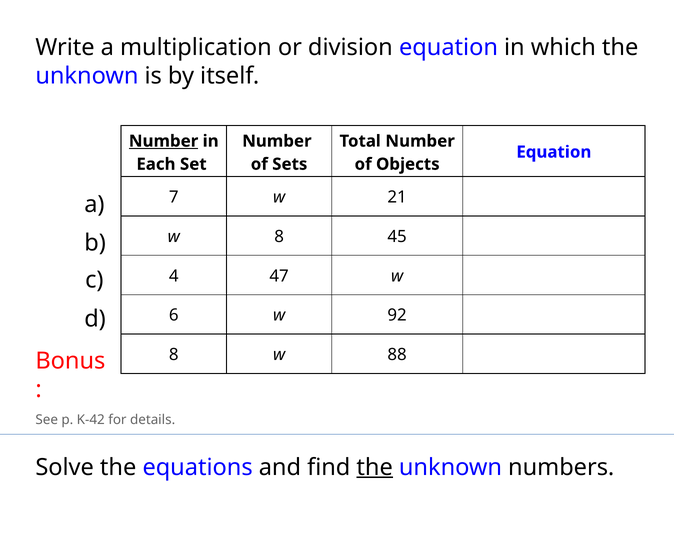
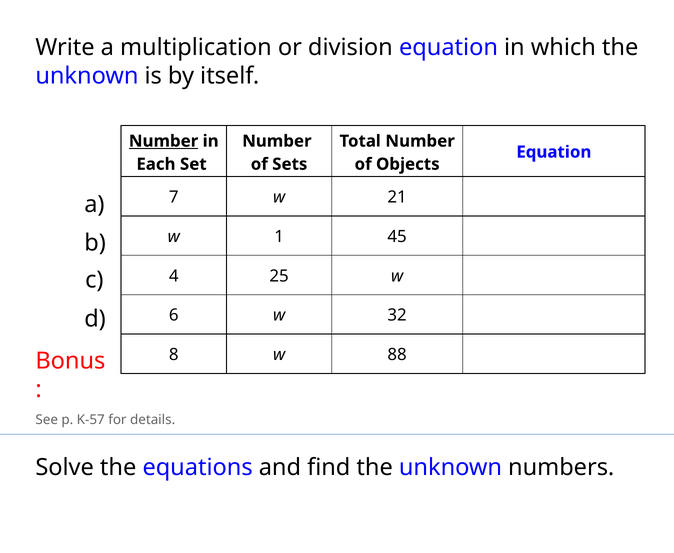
w 8: 8 -> 1
47: 47 -> 25
92: 92 -> 32
K-42: K-42 -> K-57
the at (375, 467) underline: present -> none
